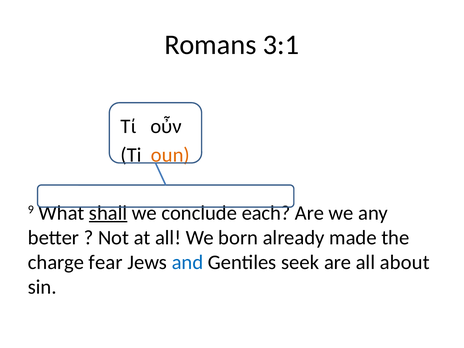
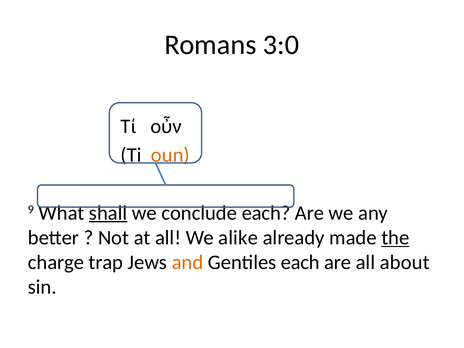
3:1: 3:1 -> 3:0
born: born -> alike
the underline: none -> present
fear: fear -> trap
and colour: blue -> orange
Gentiles seek: seek -> each
